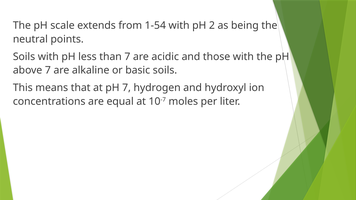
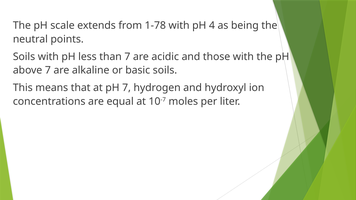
1-54: 1-54 -> 1-78
2: 2 -> 4
